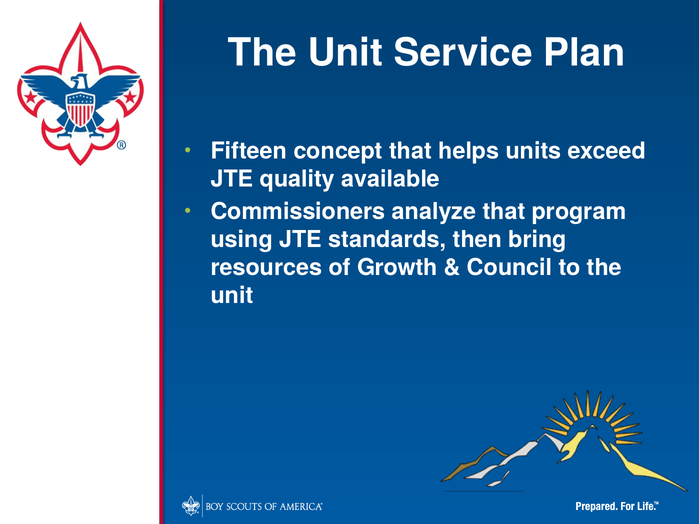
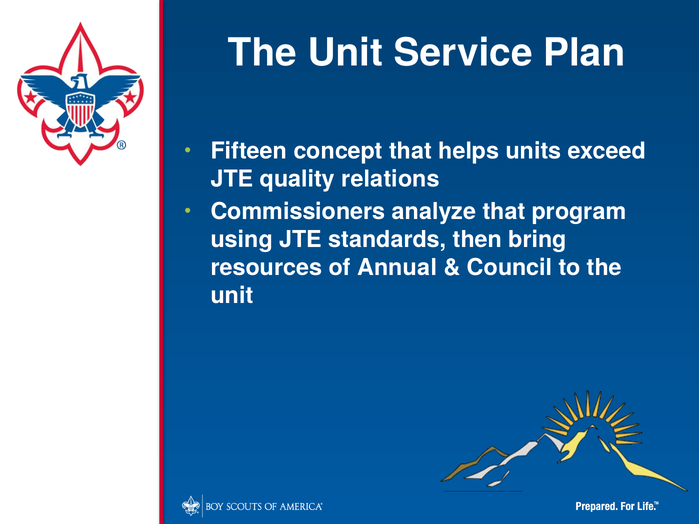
available: available -> relations
Growth: Growth -> Annual
